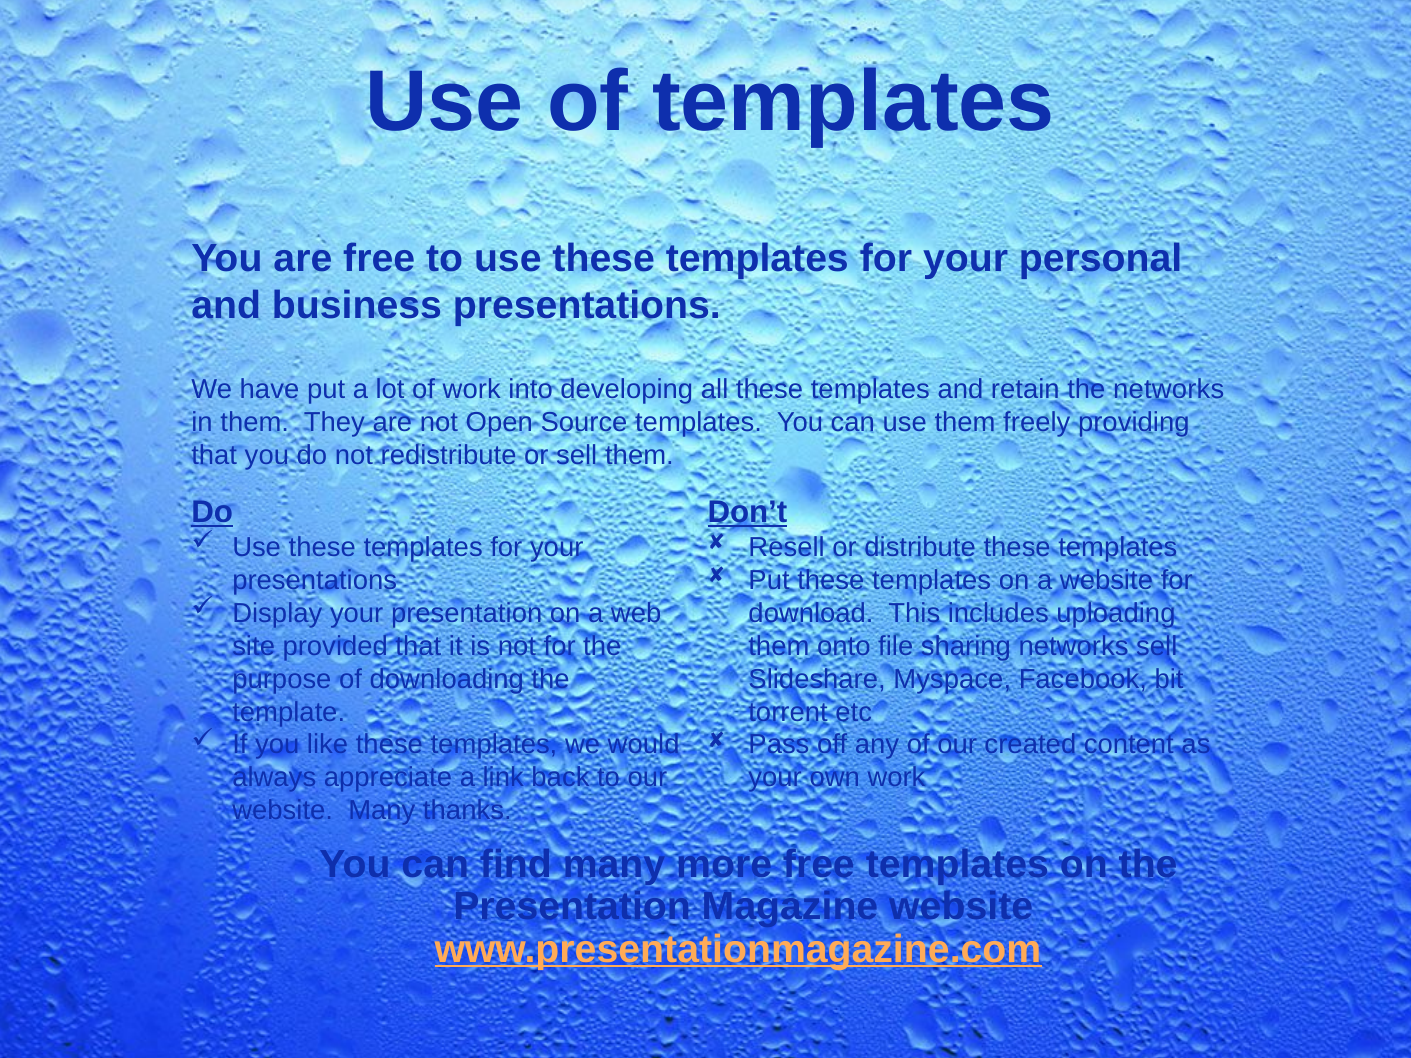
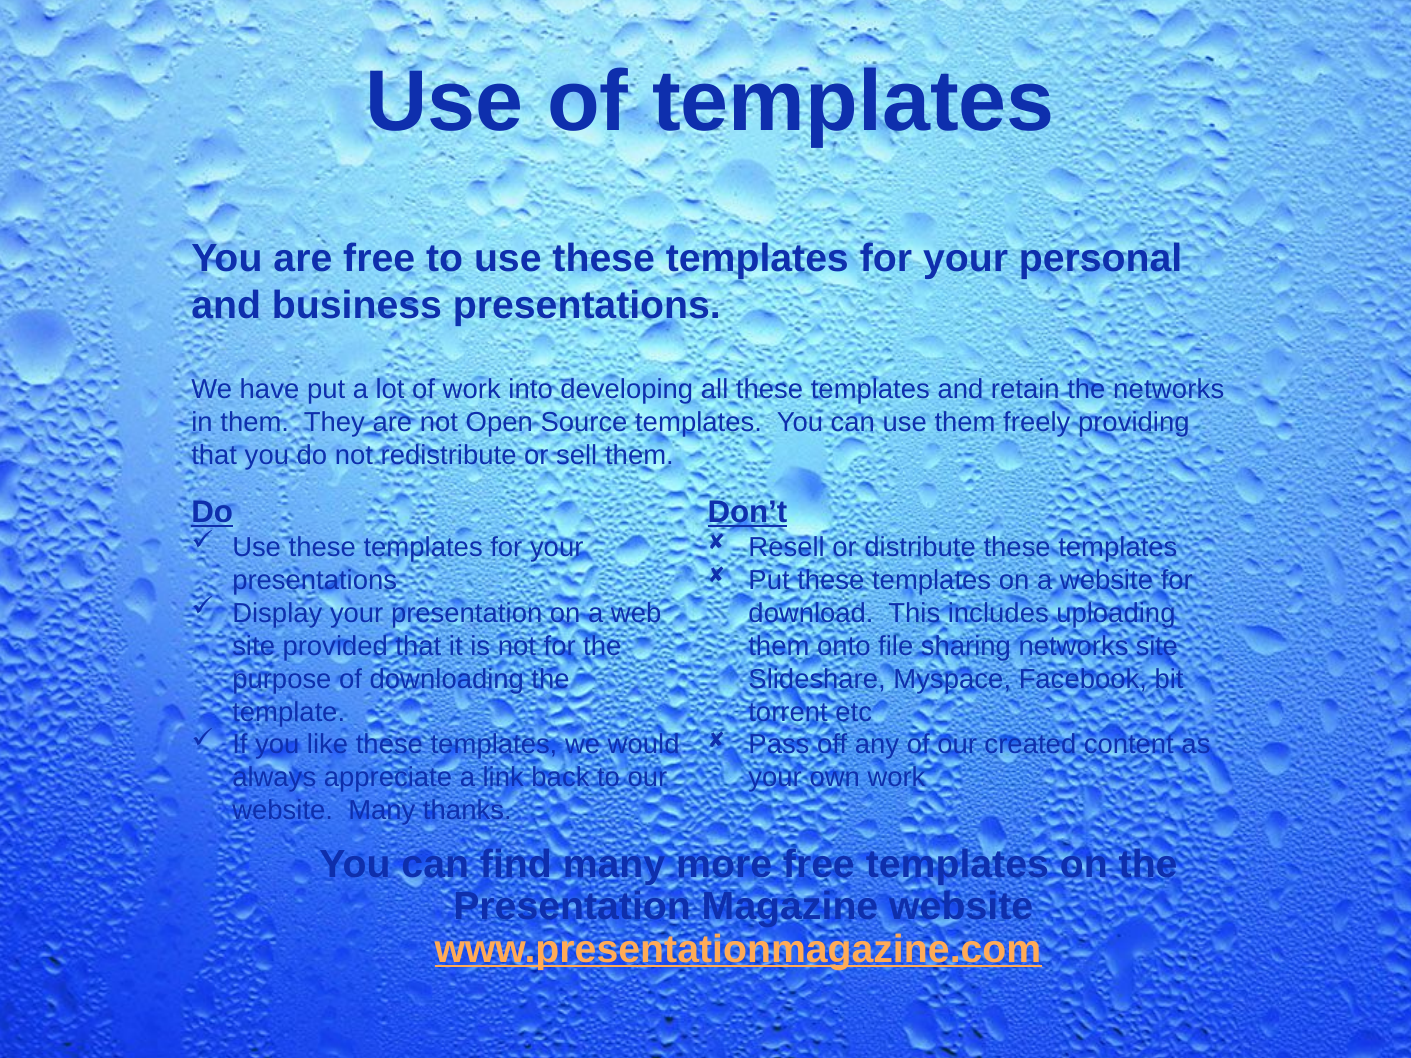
networks sell: sell -> site
